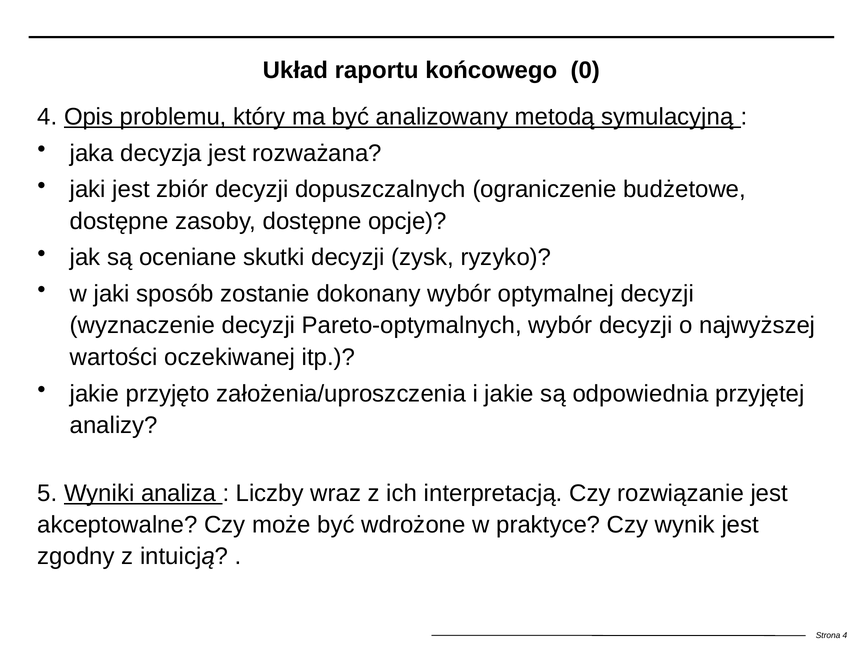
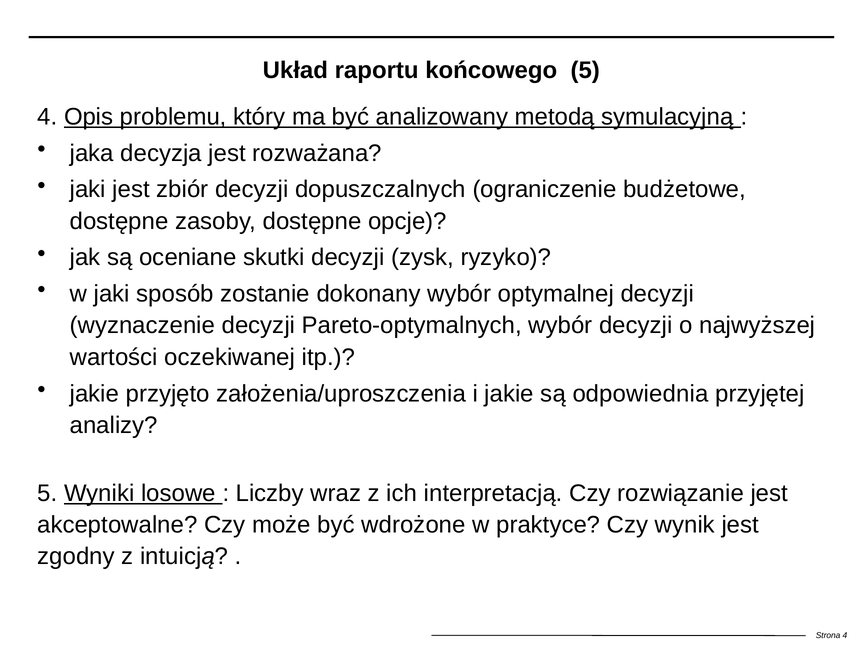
końcowego 0: 0 -> 5
analiza: analiza -> losowe
